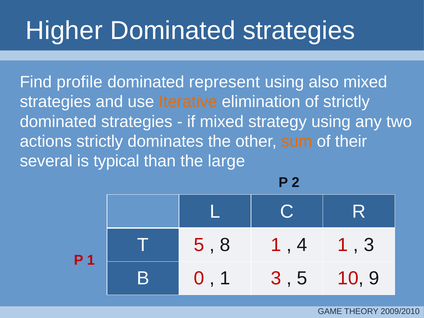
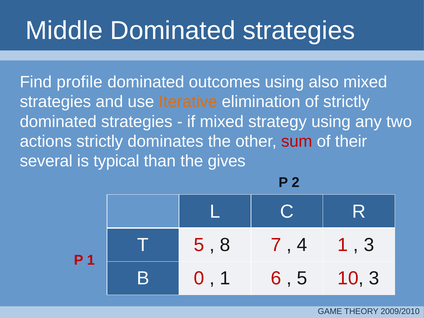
Higher: Higher -> Middle
represent: represent -> outcomes
sum colour: orange -> red
large: large -> gives
8 1: 1 -> 7
1 3: 3 -> 6
10 9: 9 -> 3
